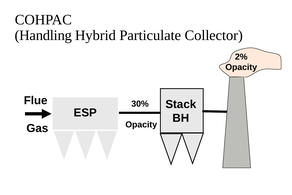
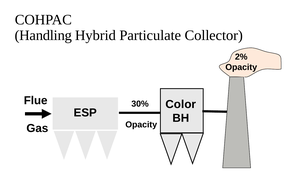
Stack: Stack -> Color
